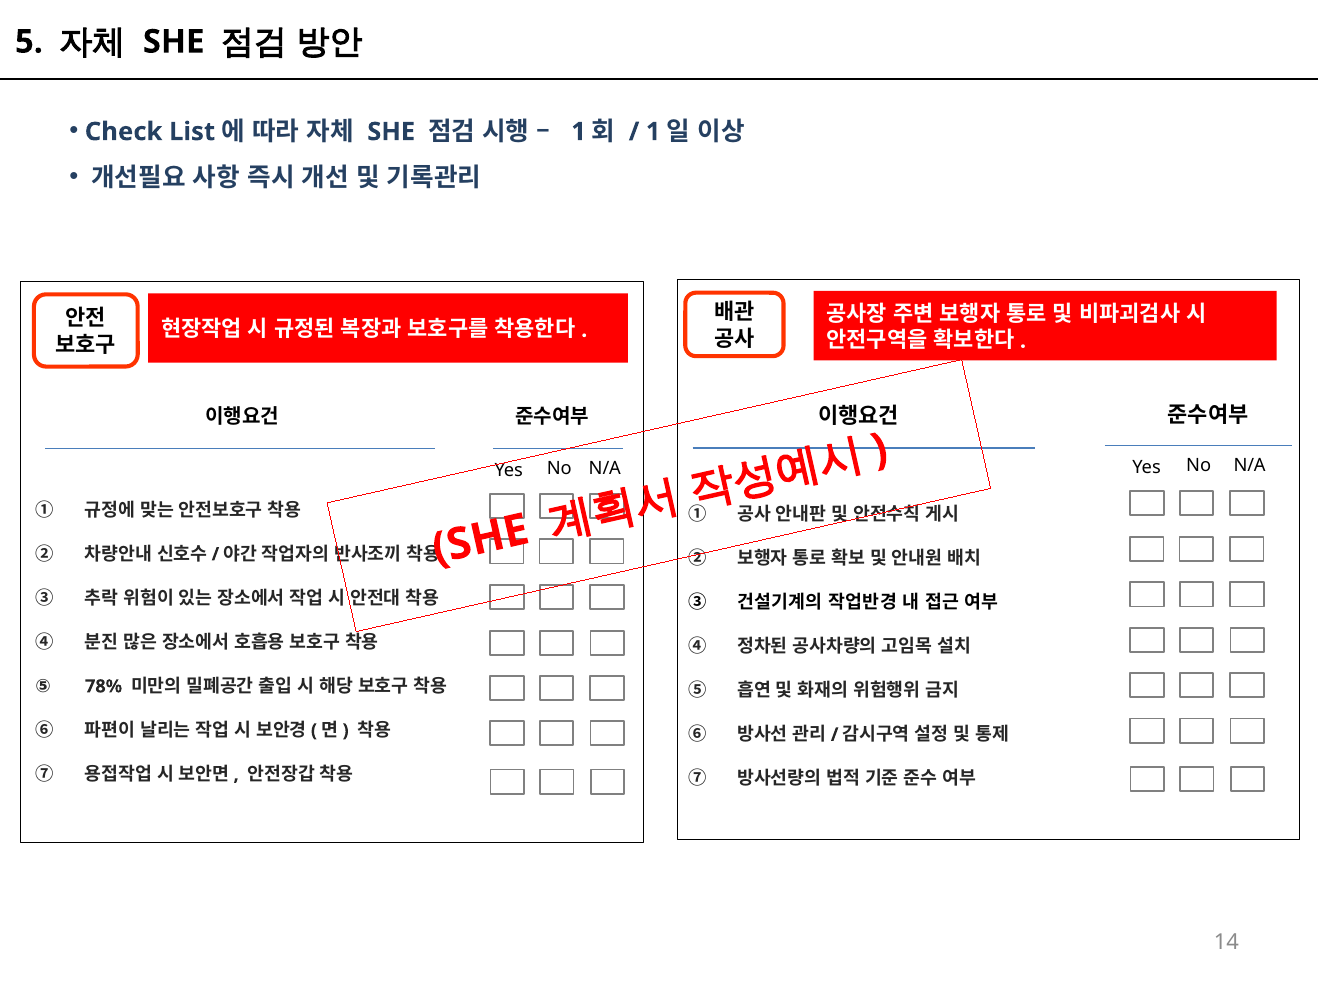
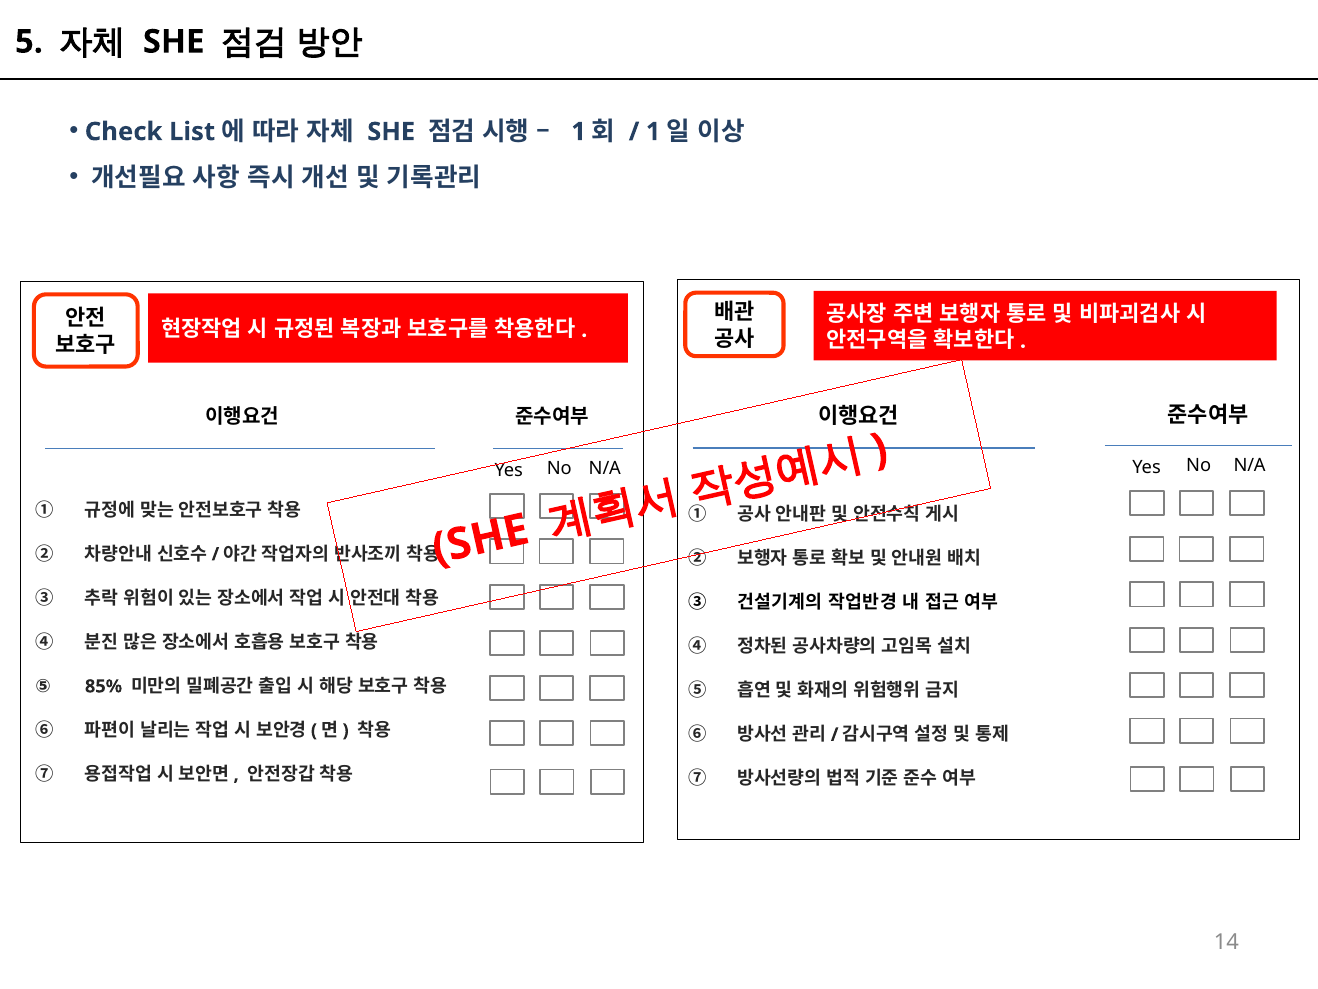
78%: 78% -> 85%
